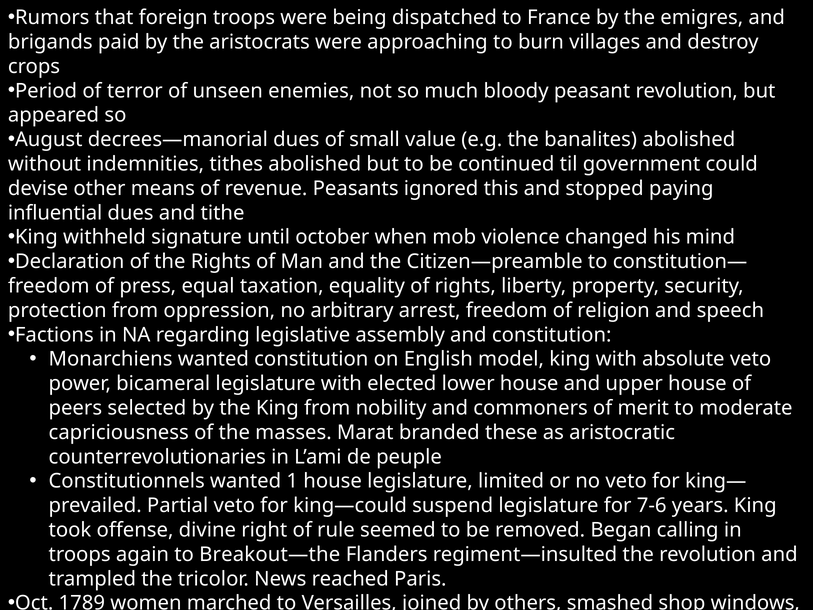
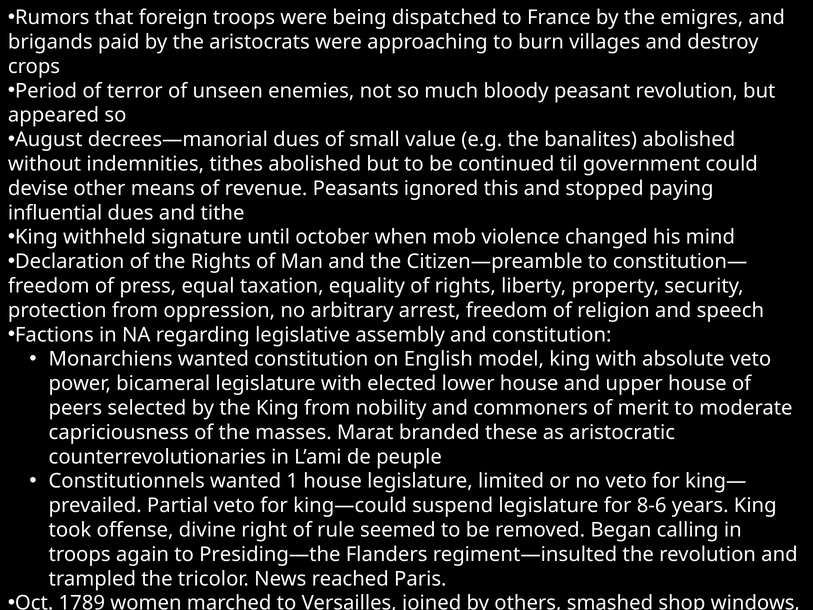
7-6: 7-6 -> 8-6
Breakout—the: Breakout—the -> Presiding—the
